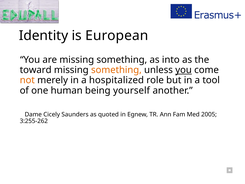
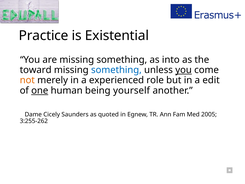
Identity: Identity -> Practice
European: European -> Existential
something at (116, 70) colour: orange -> blue
hospitalized: hospitalized -> experienced
tool: tool -> edit
one underline: none -> present
